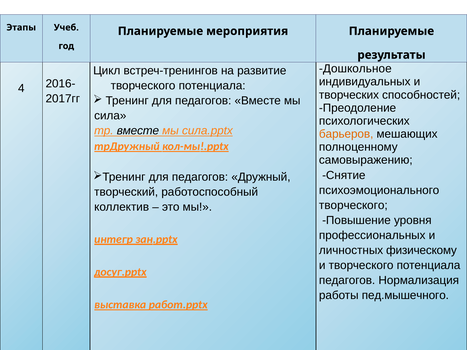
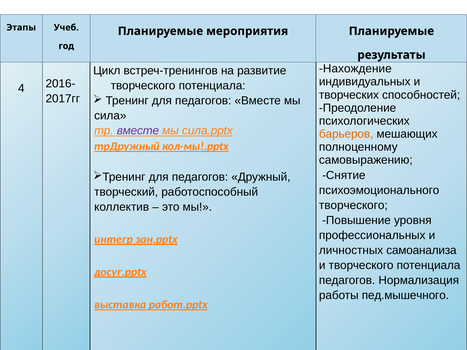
Дошкольное: Дошкольное -> Нахождение
вместе at (138, 131) colour: black -> purple
физическому: физическому -> самоанализа
